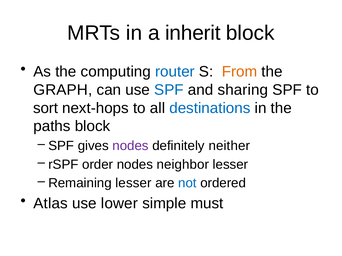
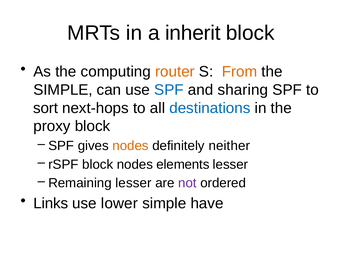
router colour: blue -> orange
GRAPH at (63, 90): GRAPH -> SIMPLE
paths: paths -> proxy
nodes at (131, 146) colour: purple -> orange
rSPF order: order -> block
neighbor: neighbor -> elements
not colour: blue -> purple
Atlas: Atlas -> Links
must: must -> have
